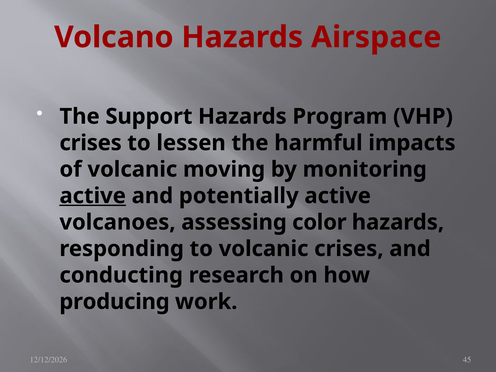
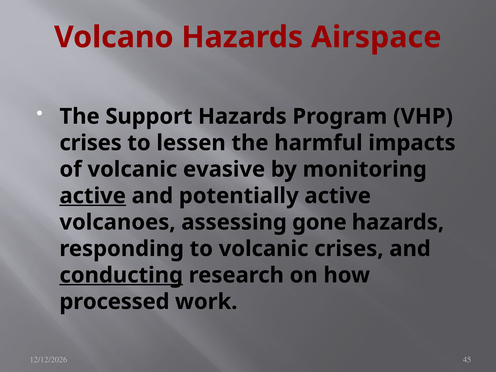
moving: moving -> evasive
color: color -> gone
conducting underline: none -> present
producing: producing -> processed
